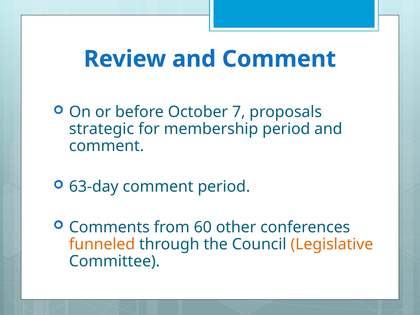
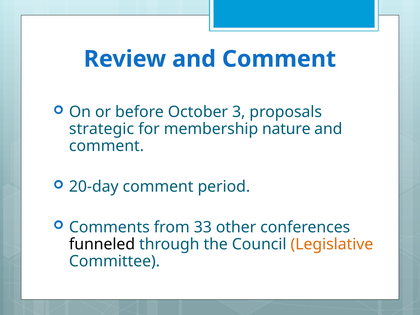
7: 7 -> 3
membership period: period -> nature
63-day: 63-day -> 20-day
60: 60 -> 33
funneled colour: orange -> black
